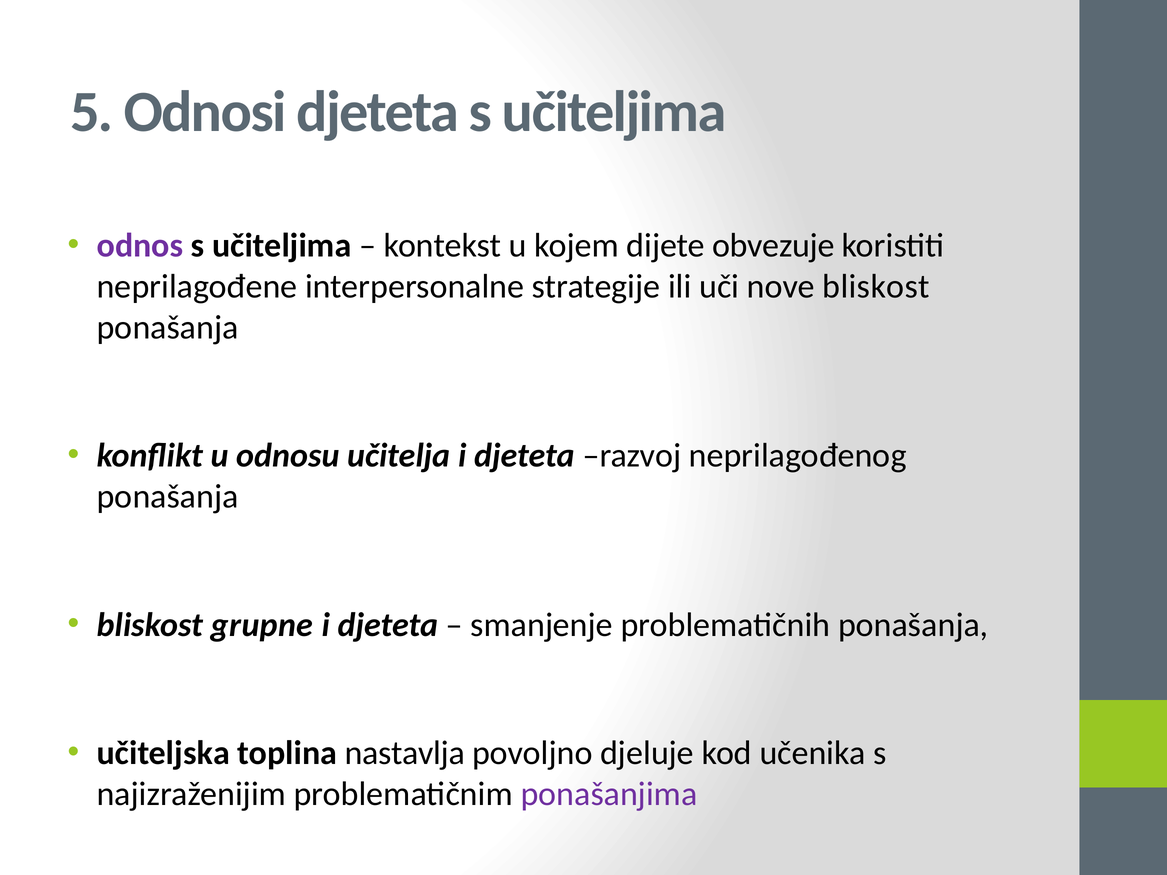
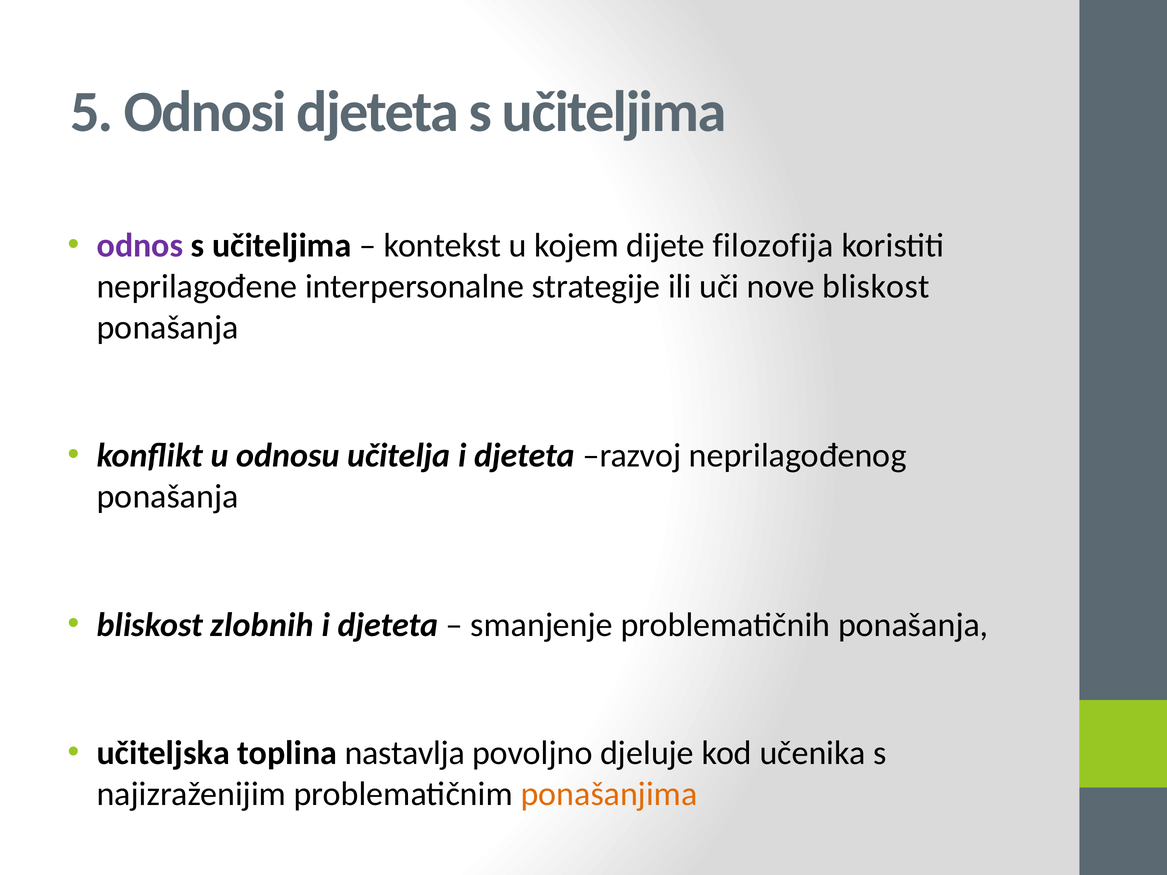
obvezuje: obvezuje -> filozofija
grupne: grupne -> zlobnih
ponašanjima colour: purple -> orange
